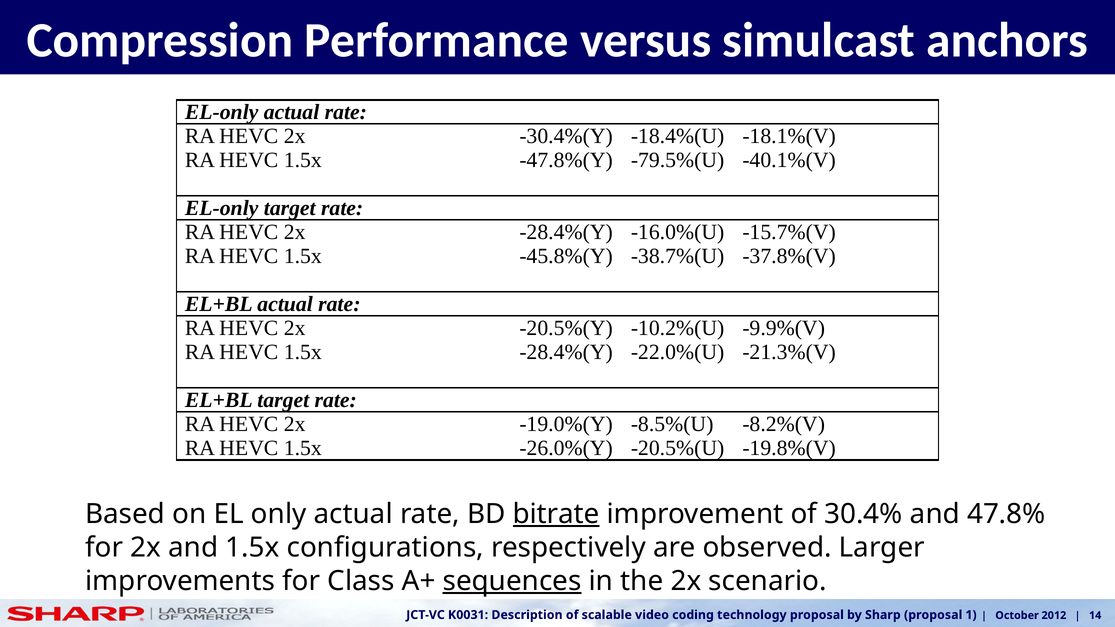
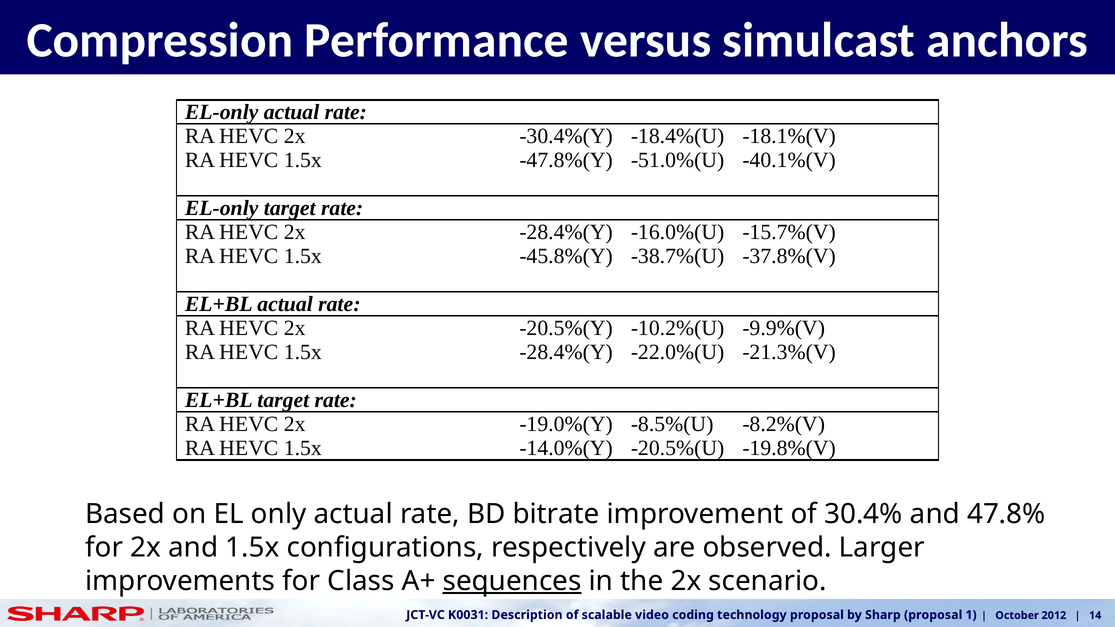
-79.5%(U: -79.5%(U -> -51.0%(U
-26.0%(Y: -26.0%(Y -> -14.0%(Y
bitrate underline: present -> none
